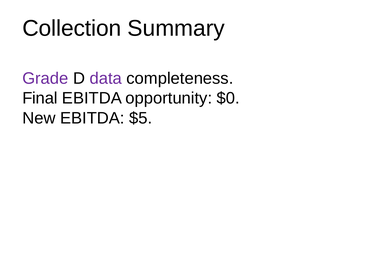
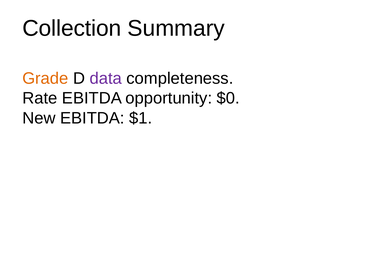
Grade colour: purple -> orange
Final: Final -> Rate
$5: $5 -> $1
